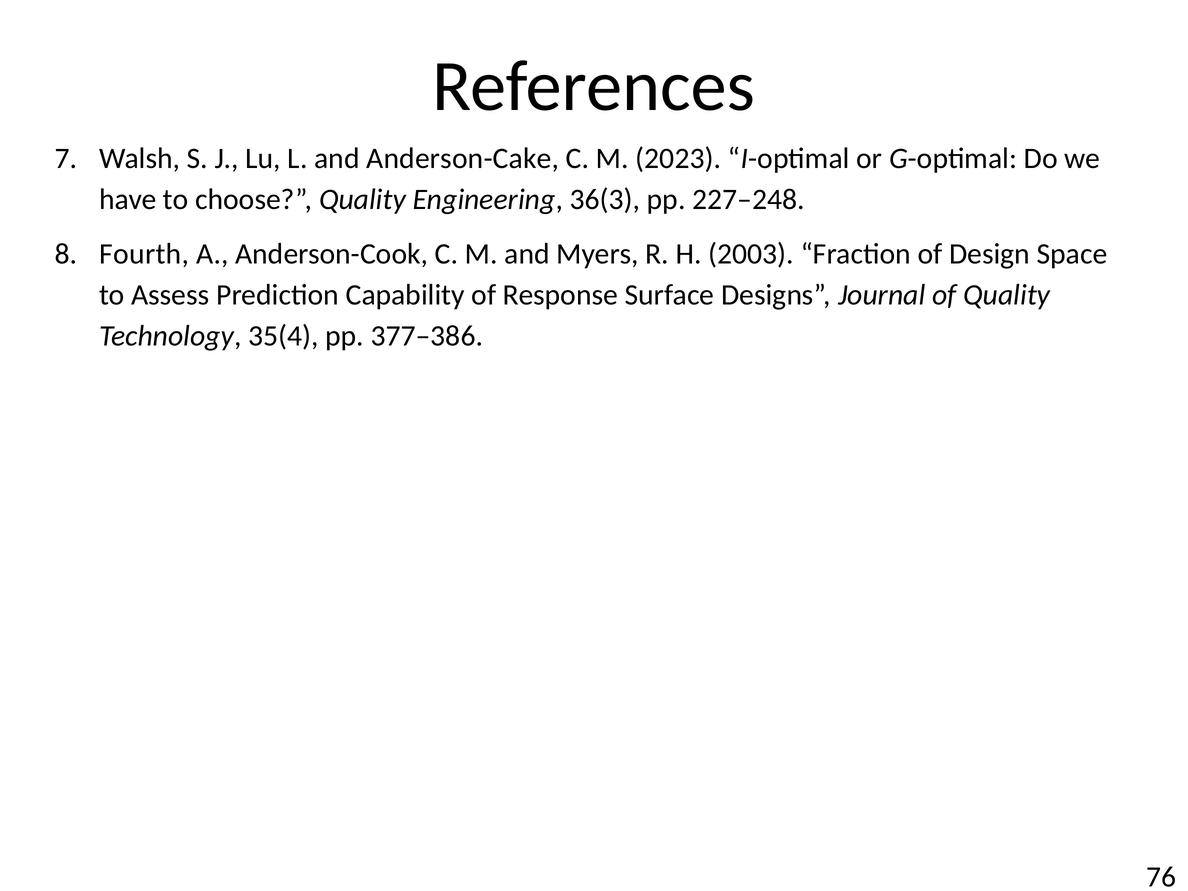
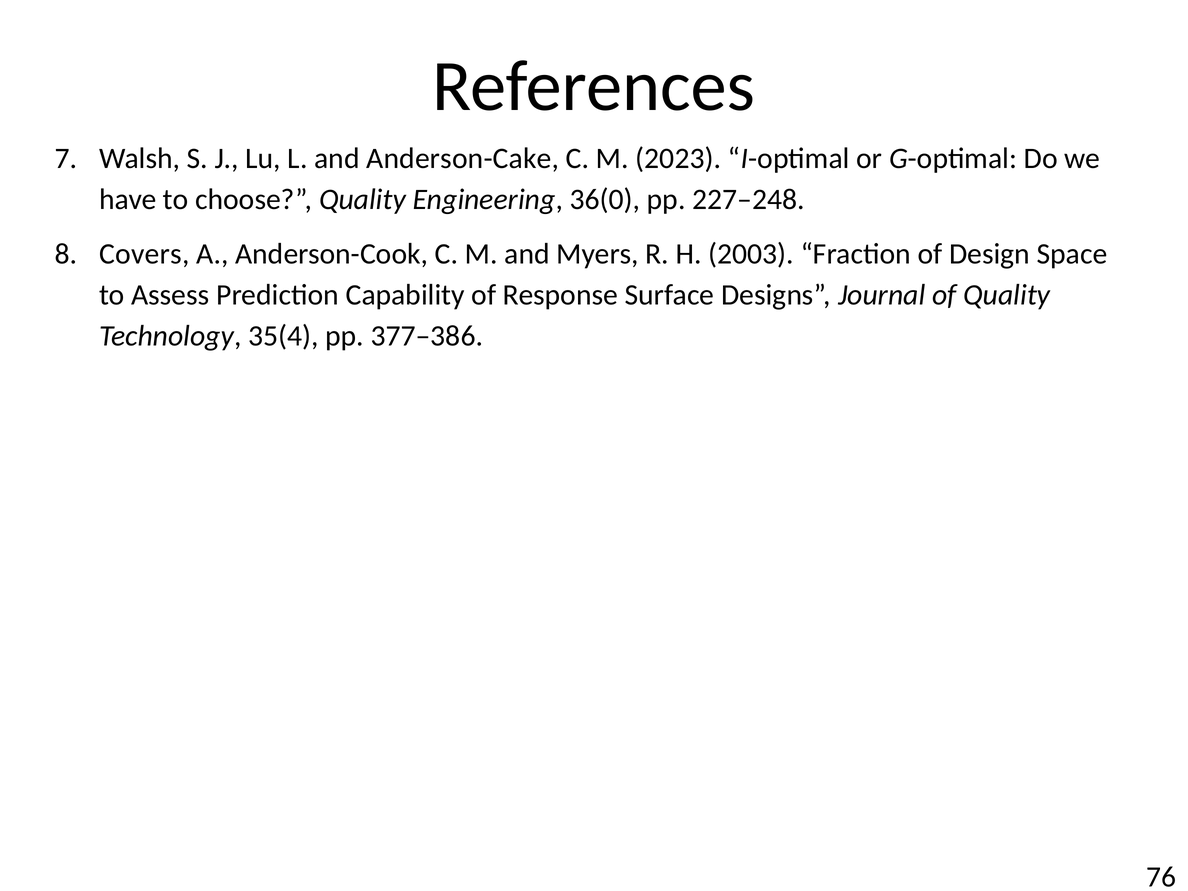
36(3: 36(3 -> 36(0
Fourth: Fourth -> Covers
